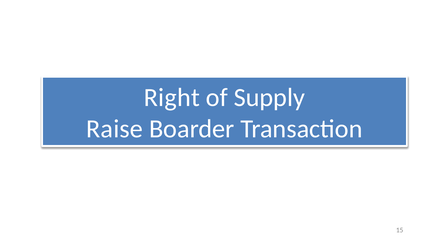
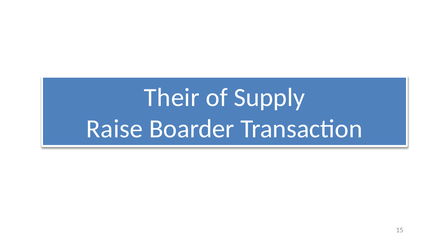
Right: Right -> Their
